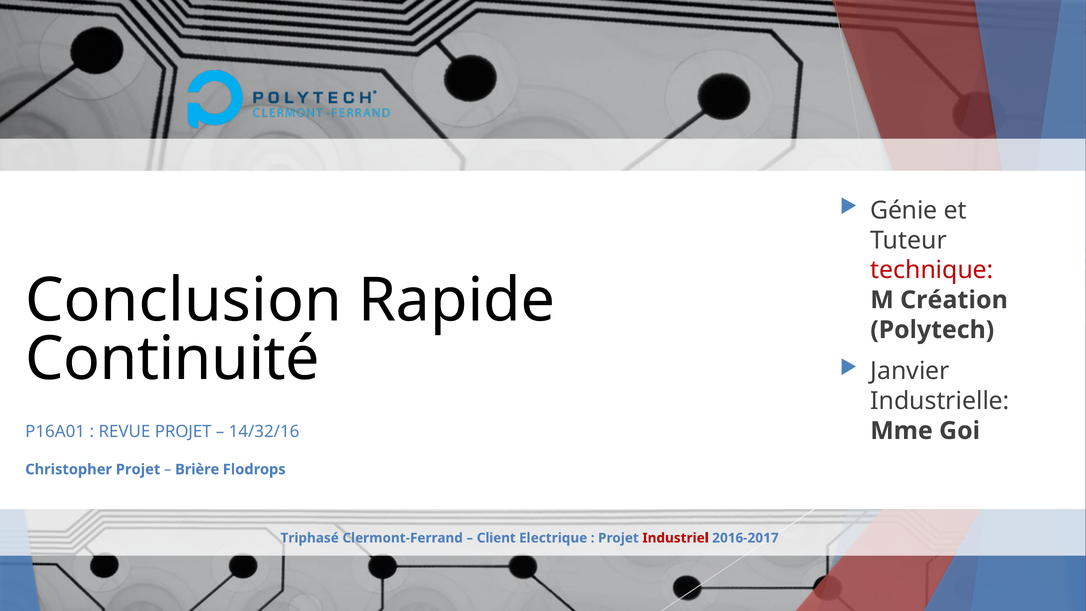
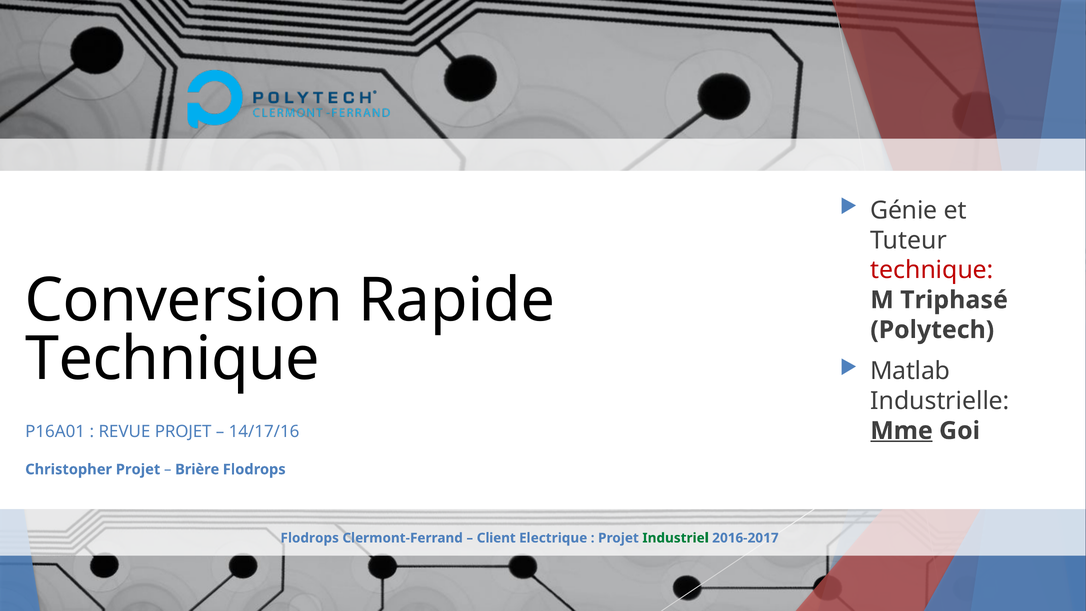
Conclusion: Conclusion -> Conversion
Création: Création -> Triphasé
Continuité at (173, 359): Continuité -> Technique
Janvier: Janvier -> Matlab
Mme underline: none -> present
14/32/16: 14/32/16 -> 14/17/16
Triphasé at (310, 538): Triphasé -> Flodrops
Industriel colour: red -> green
